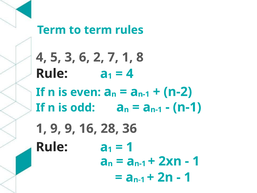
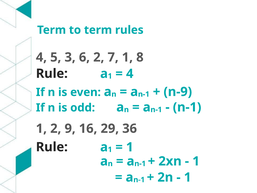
n-2: n-2 -> n-9
1 9: 9 -> 2
28: 28 -> 29
